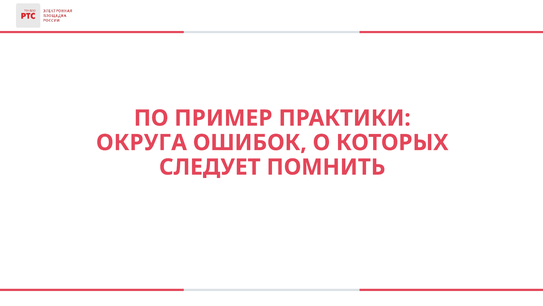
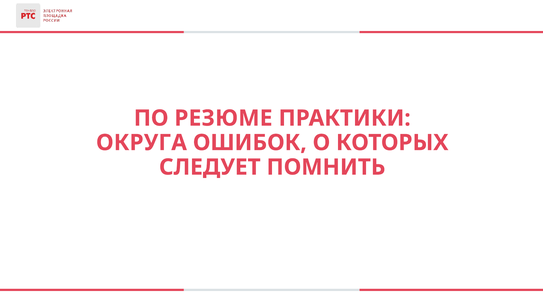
ПРИМЕР: ПРИМЕР -> РЕЗЮМЕ
